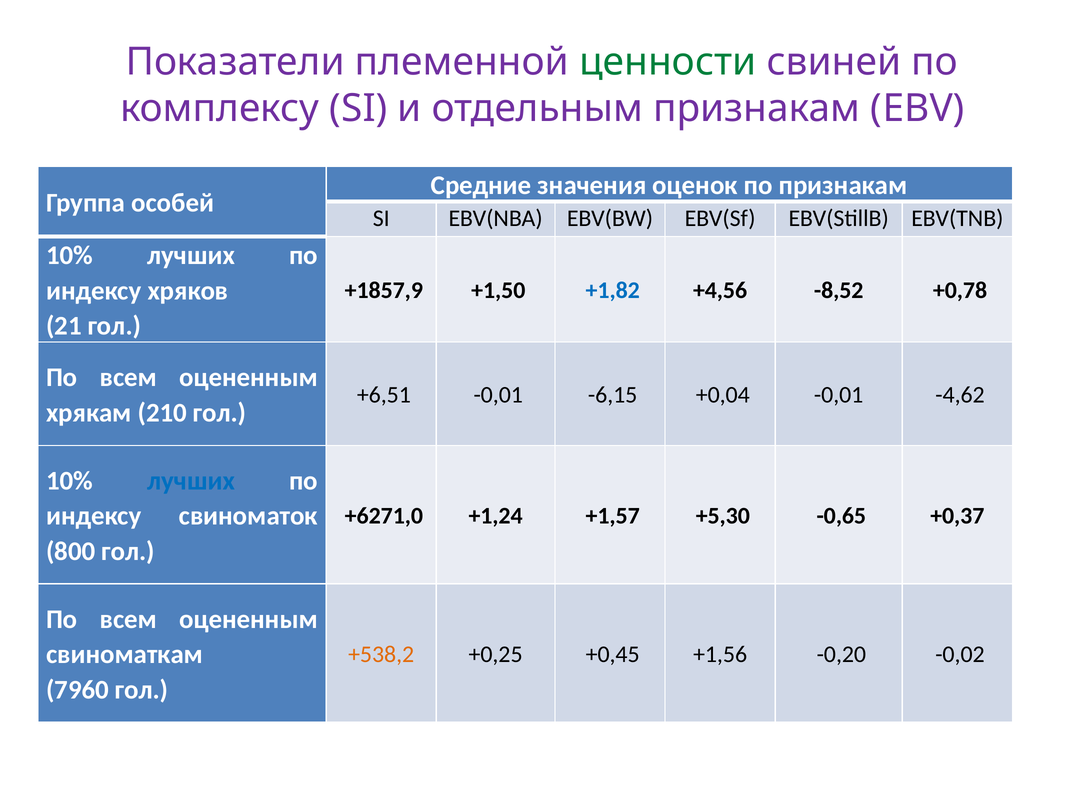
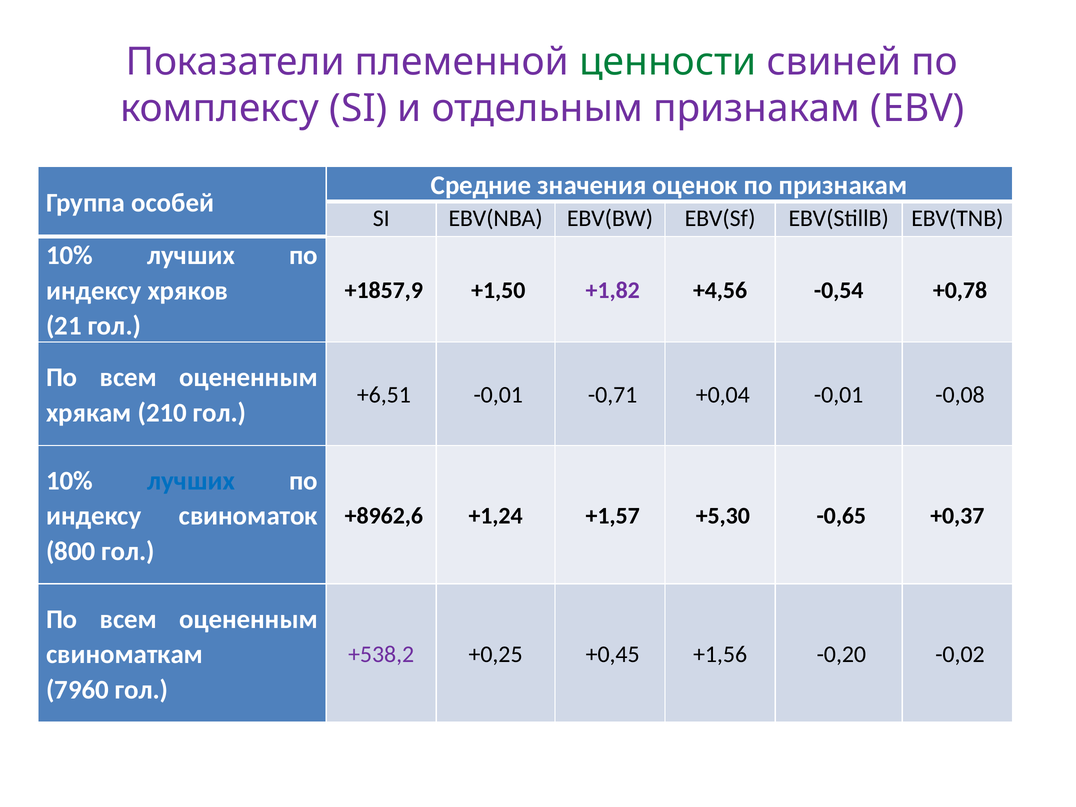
+1,82 colour: blue -> purple
-8,52: -8,52 -> -0,54
-6,15: -6,15 -> -0,71
-4,62: -4,62 -> -0,08
+6271,0: +6271,0 -> +8962,6
+538,2 colour: orange -> purple
